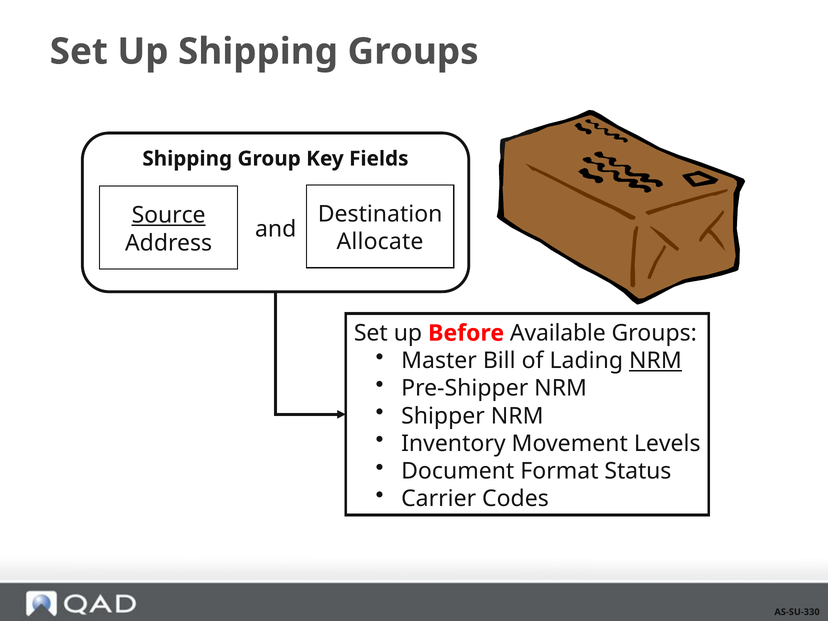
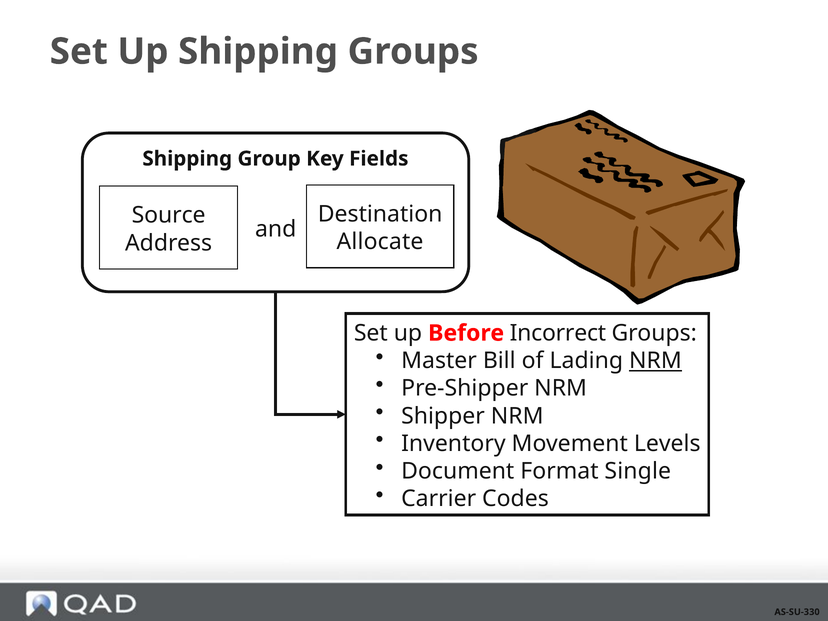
Source underline: present -> none
Available: Available -> Incorrect
Status: Status -> Single
